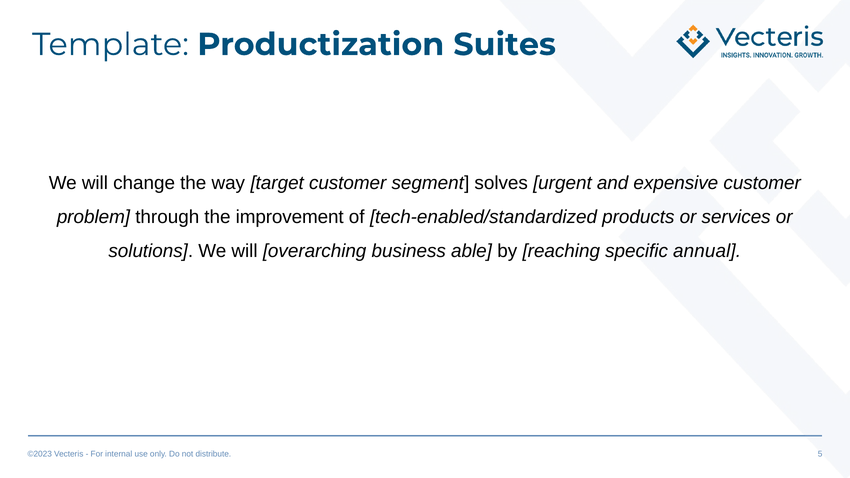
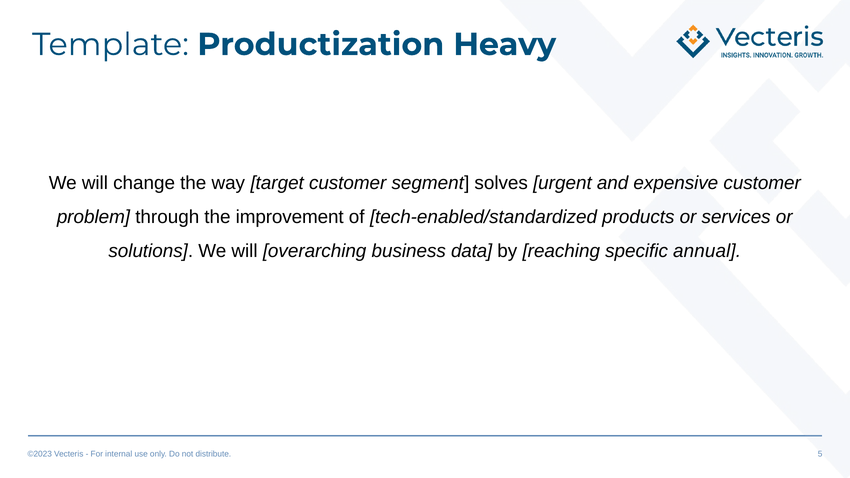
Suites: Suites -> Heavy
able: able -> data
